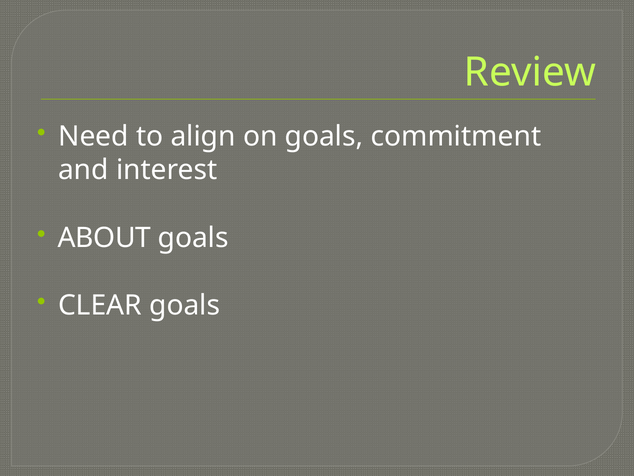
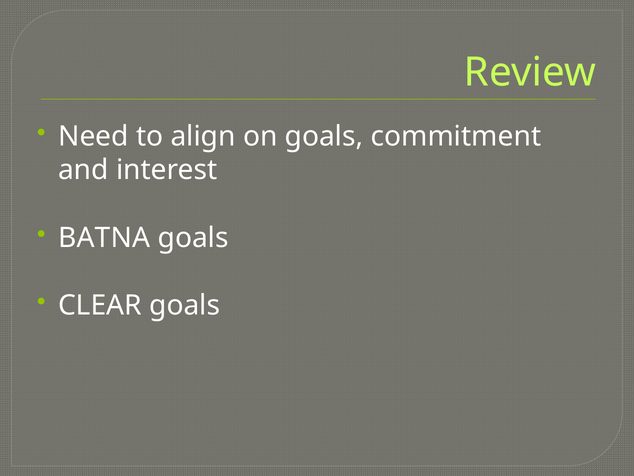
ABOUT: ABOUT -> BATNA
